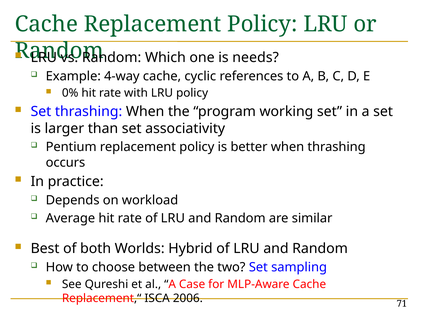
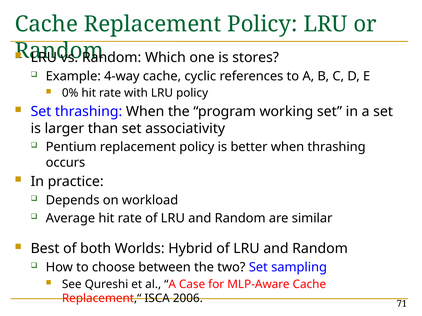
needs: needs -> stores
